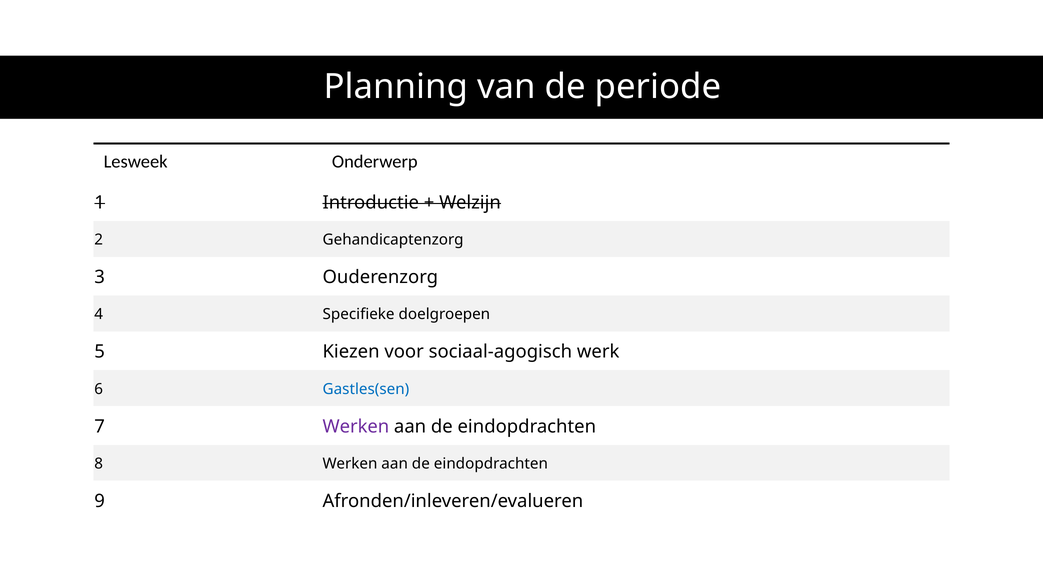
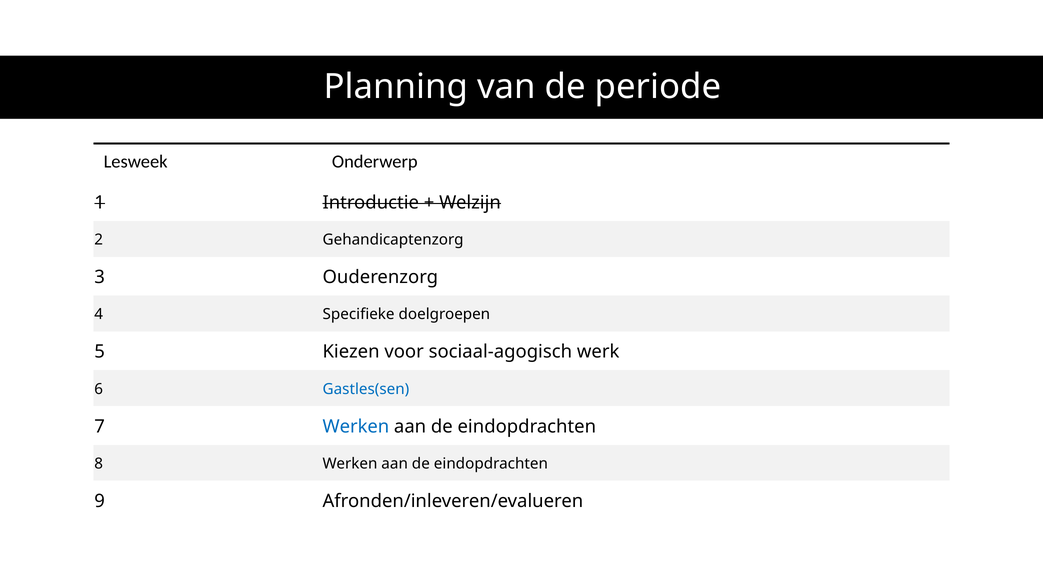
Werken at (356, 426) colour: purple -> blue
